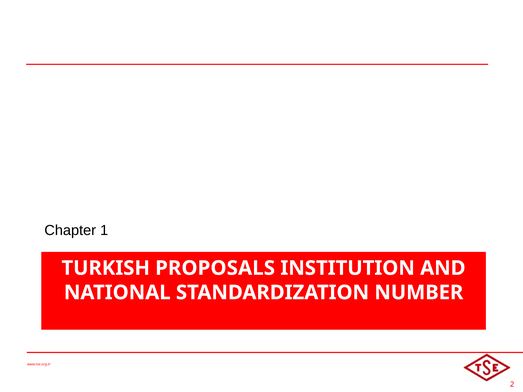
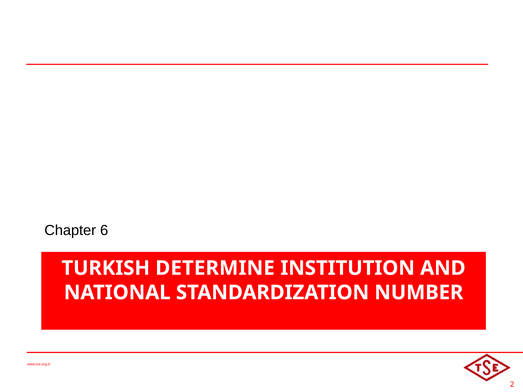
1: 1 -> 6
PROPOSALS: PROPOSALS -> DETERMINE
